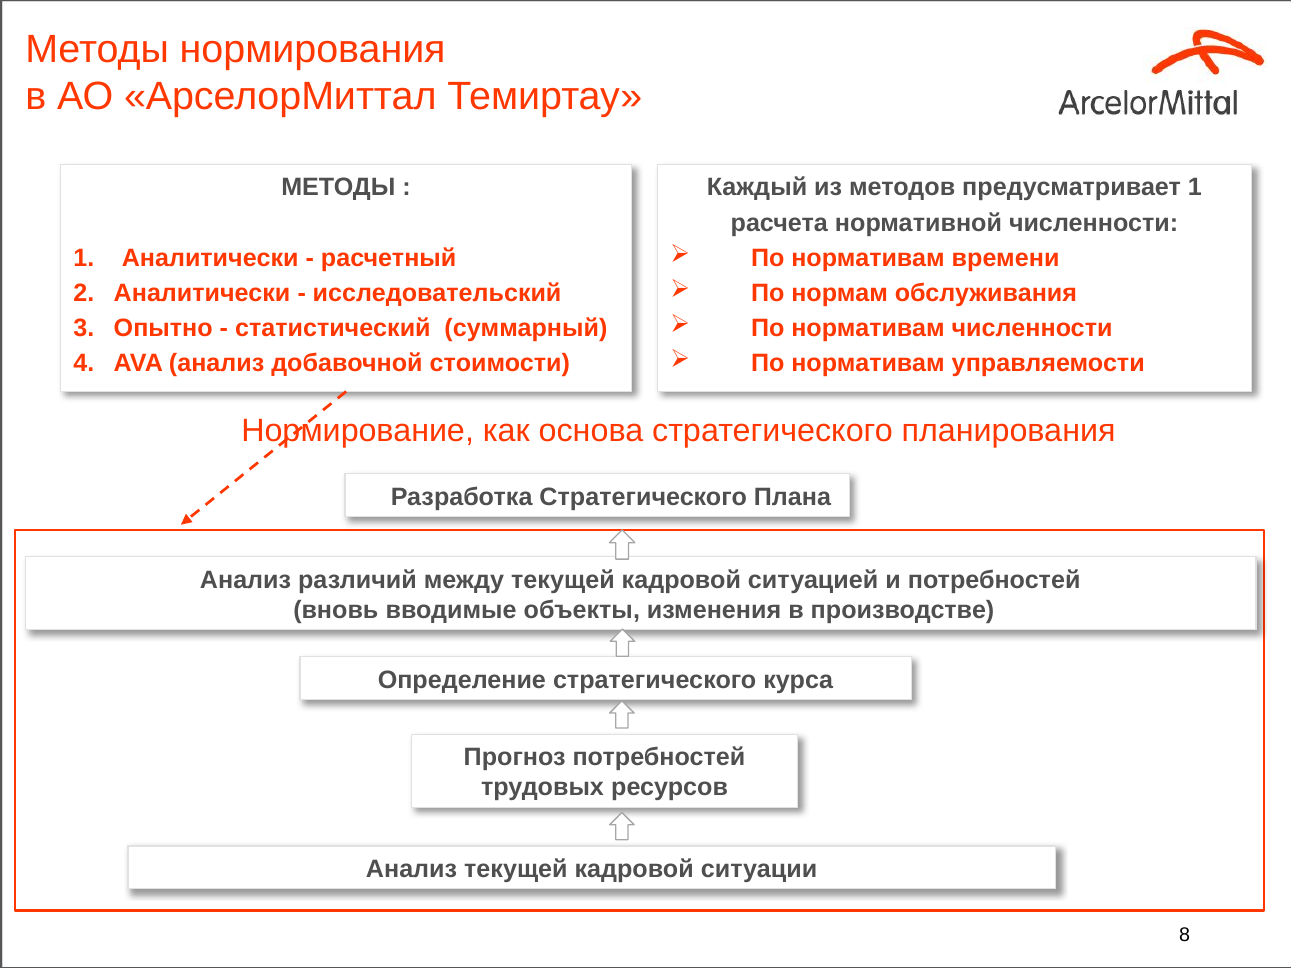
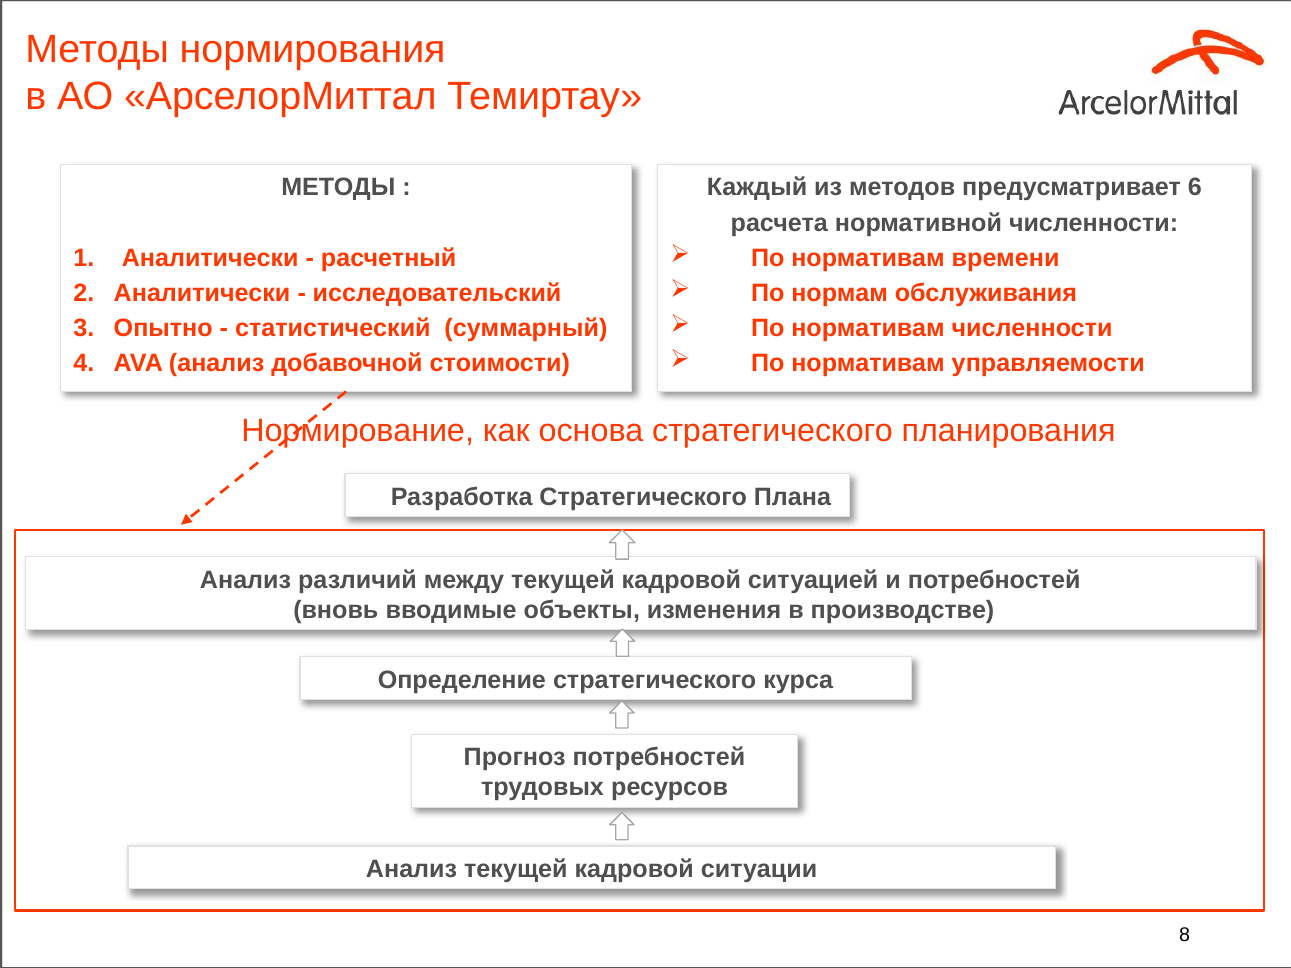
предусматривает 1: 1 -> 6
